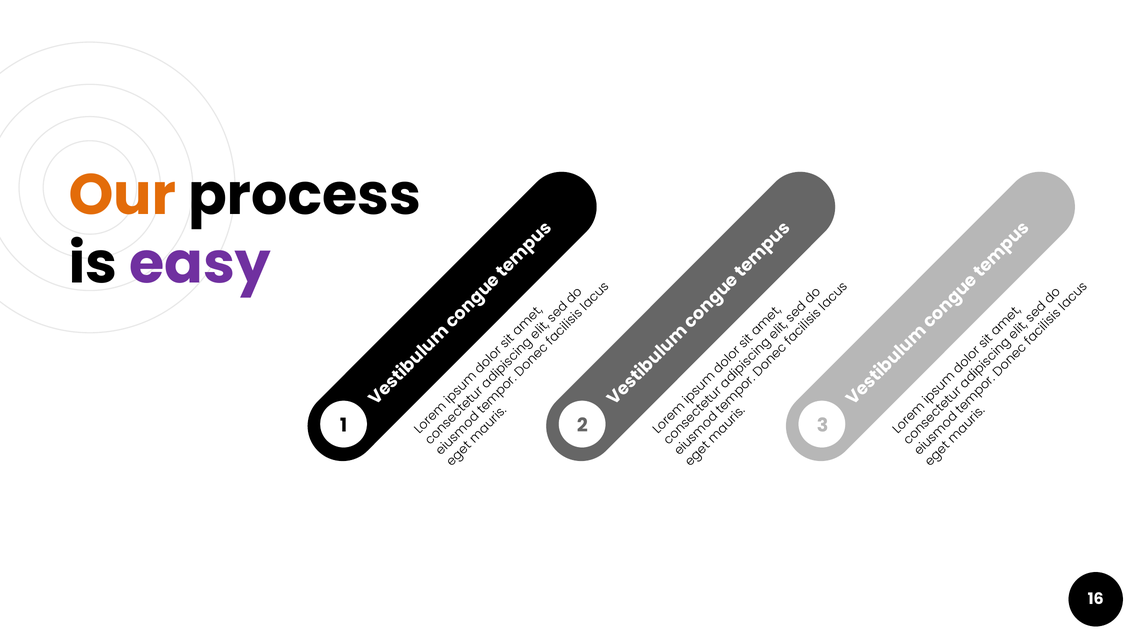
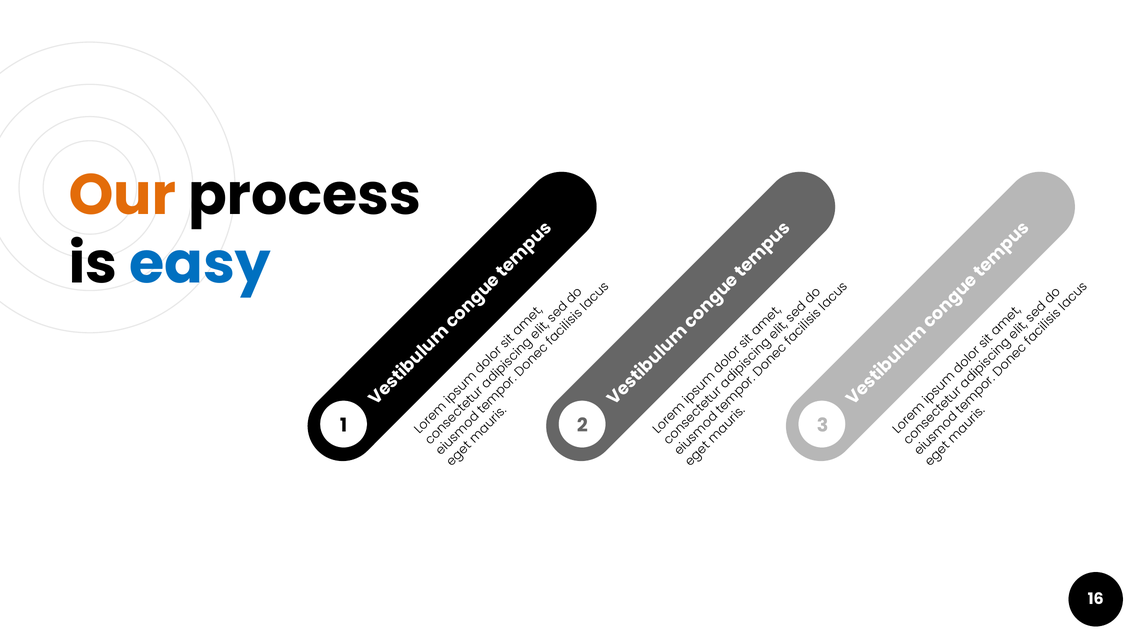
easy colour: purple -> blue
